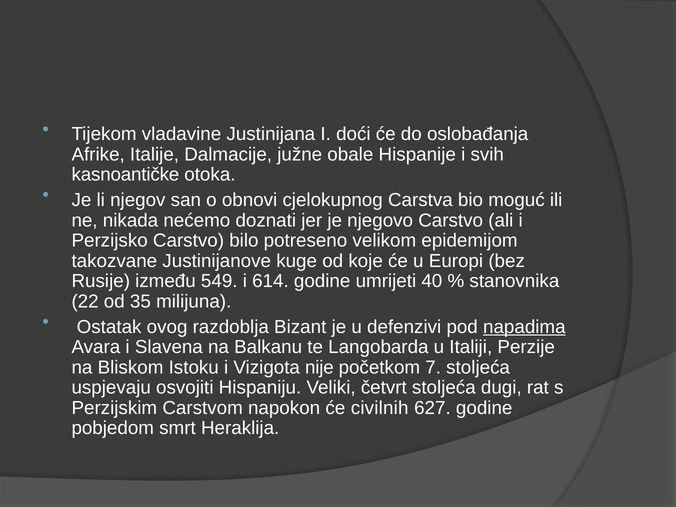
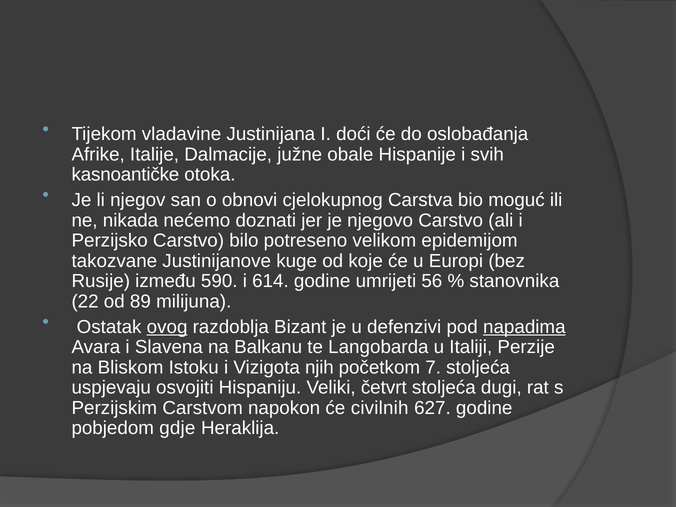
549: 549 -> 590
40: 40 -> 56
35: 35 -> 89
ovog underline: none -> present
nije: nije -> njih
smrt: smrt -> gdje
